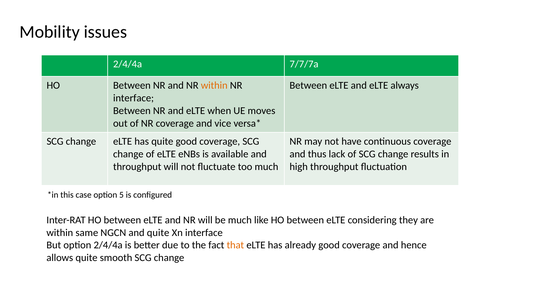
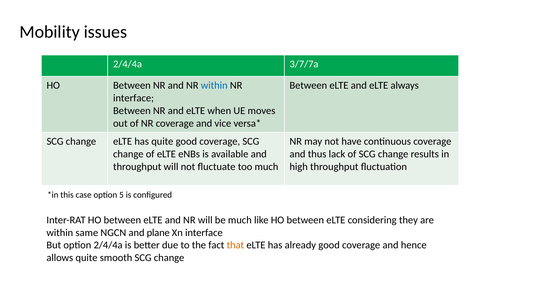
7/7/7a: 7/7/7a -> 3/7/7a
within at (214, 85) colour: orange -> blue
and quite: quite -> plane
